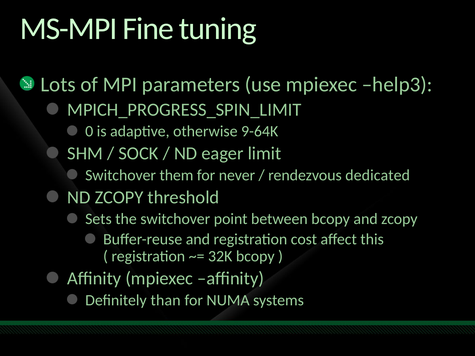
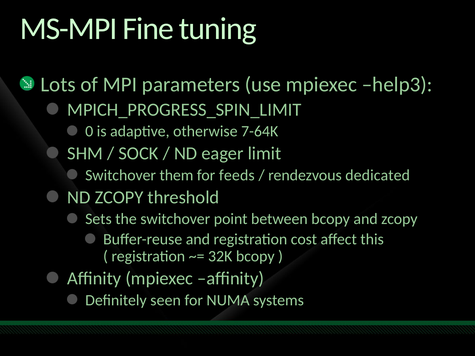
9-64K: 9-64K -> 7-64K
never: never -> feeds
than: than -> seen
